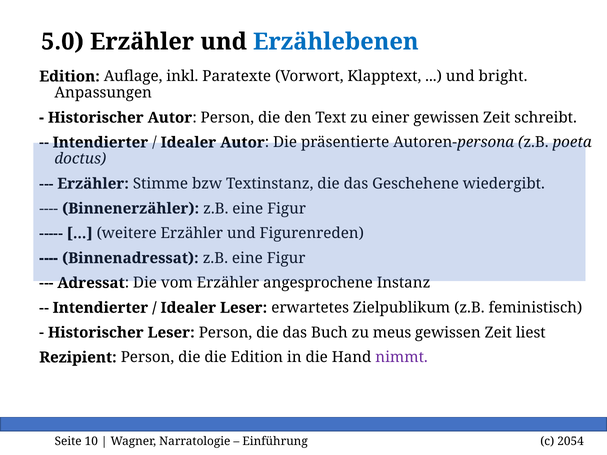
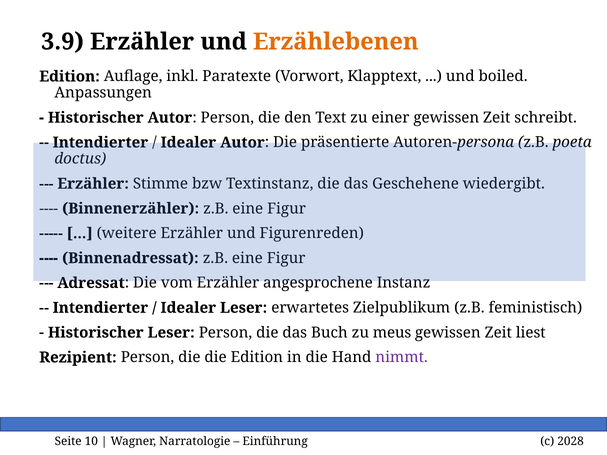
5.0: 5.0 -> 3.9
Erzählebenen colour: blue -> orange
bright: bright -> boiled
2054: 2054 -> 2028
